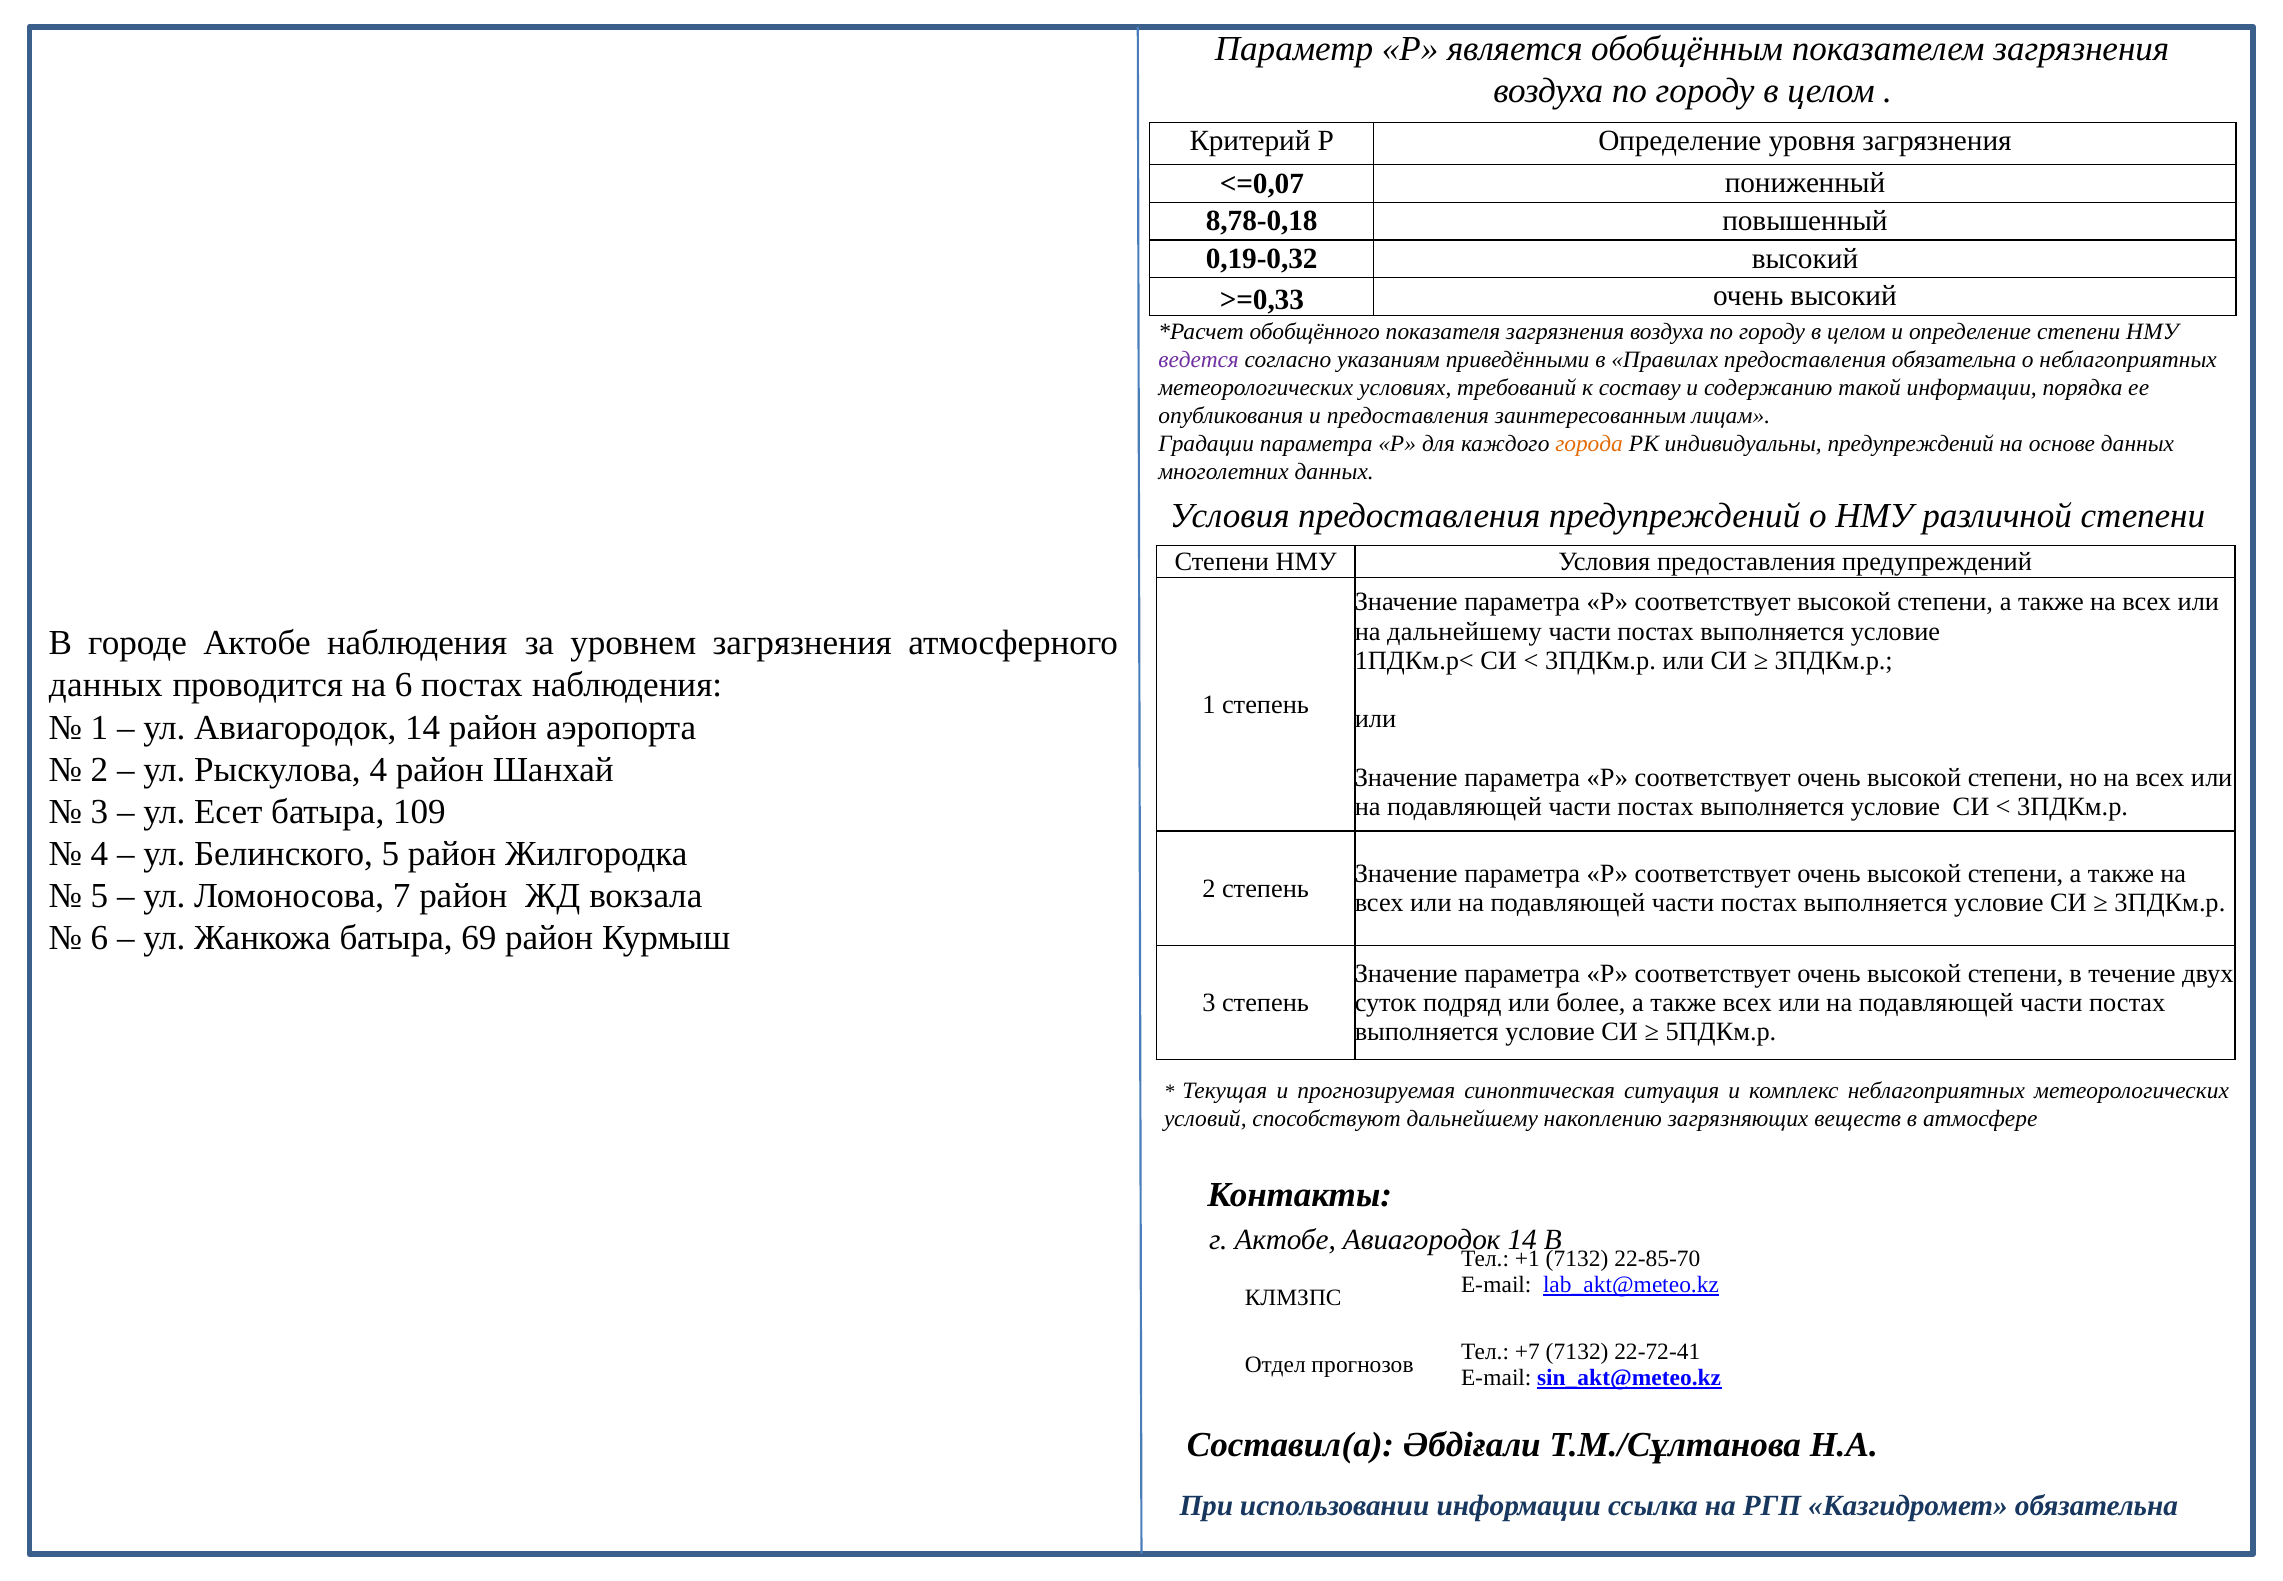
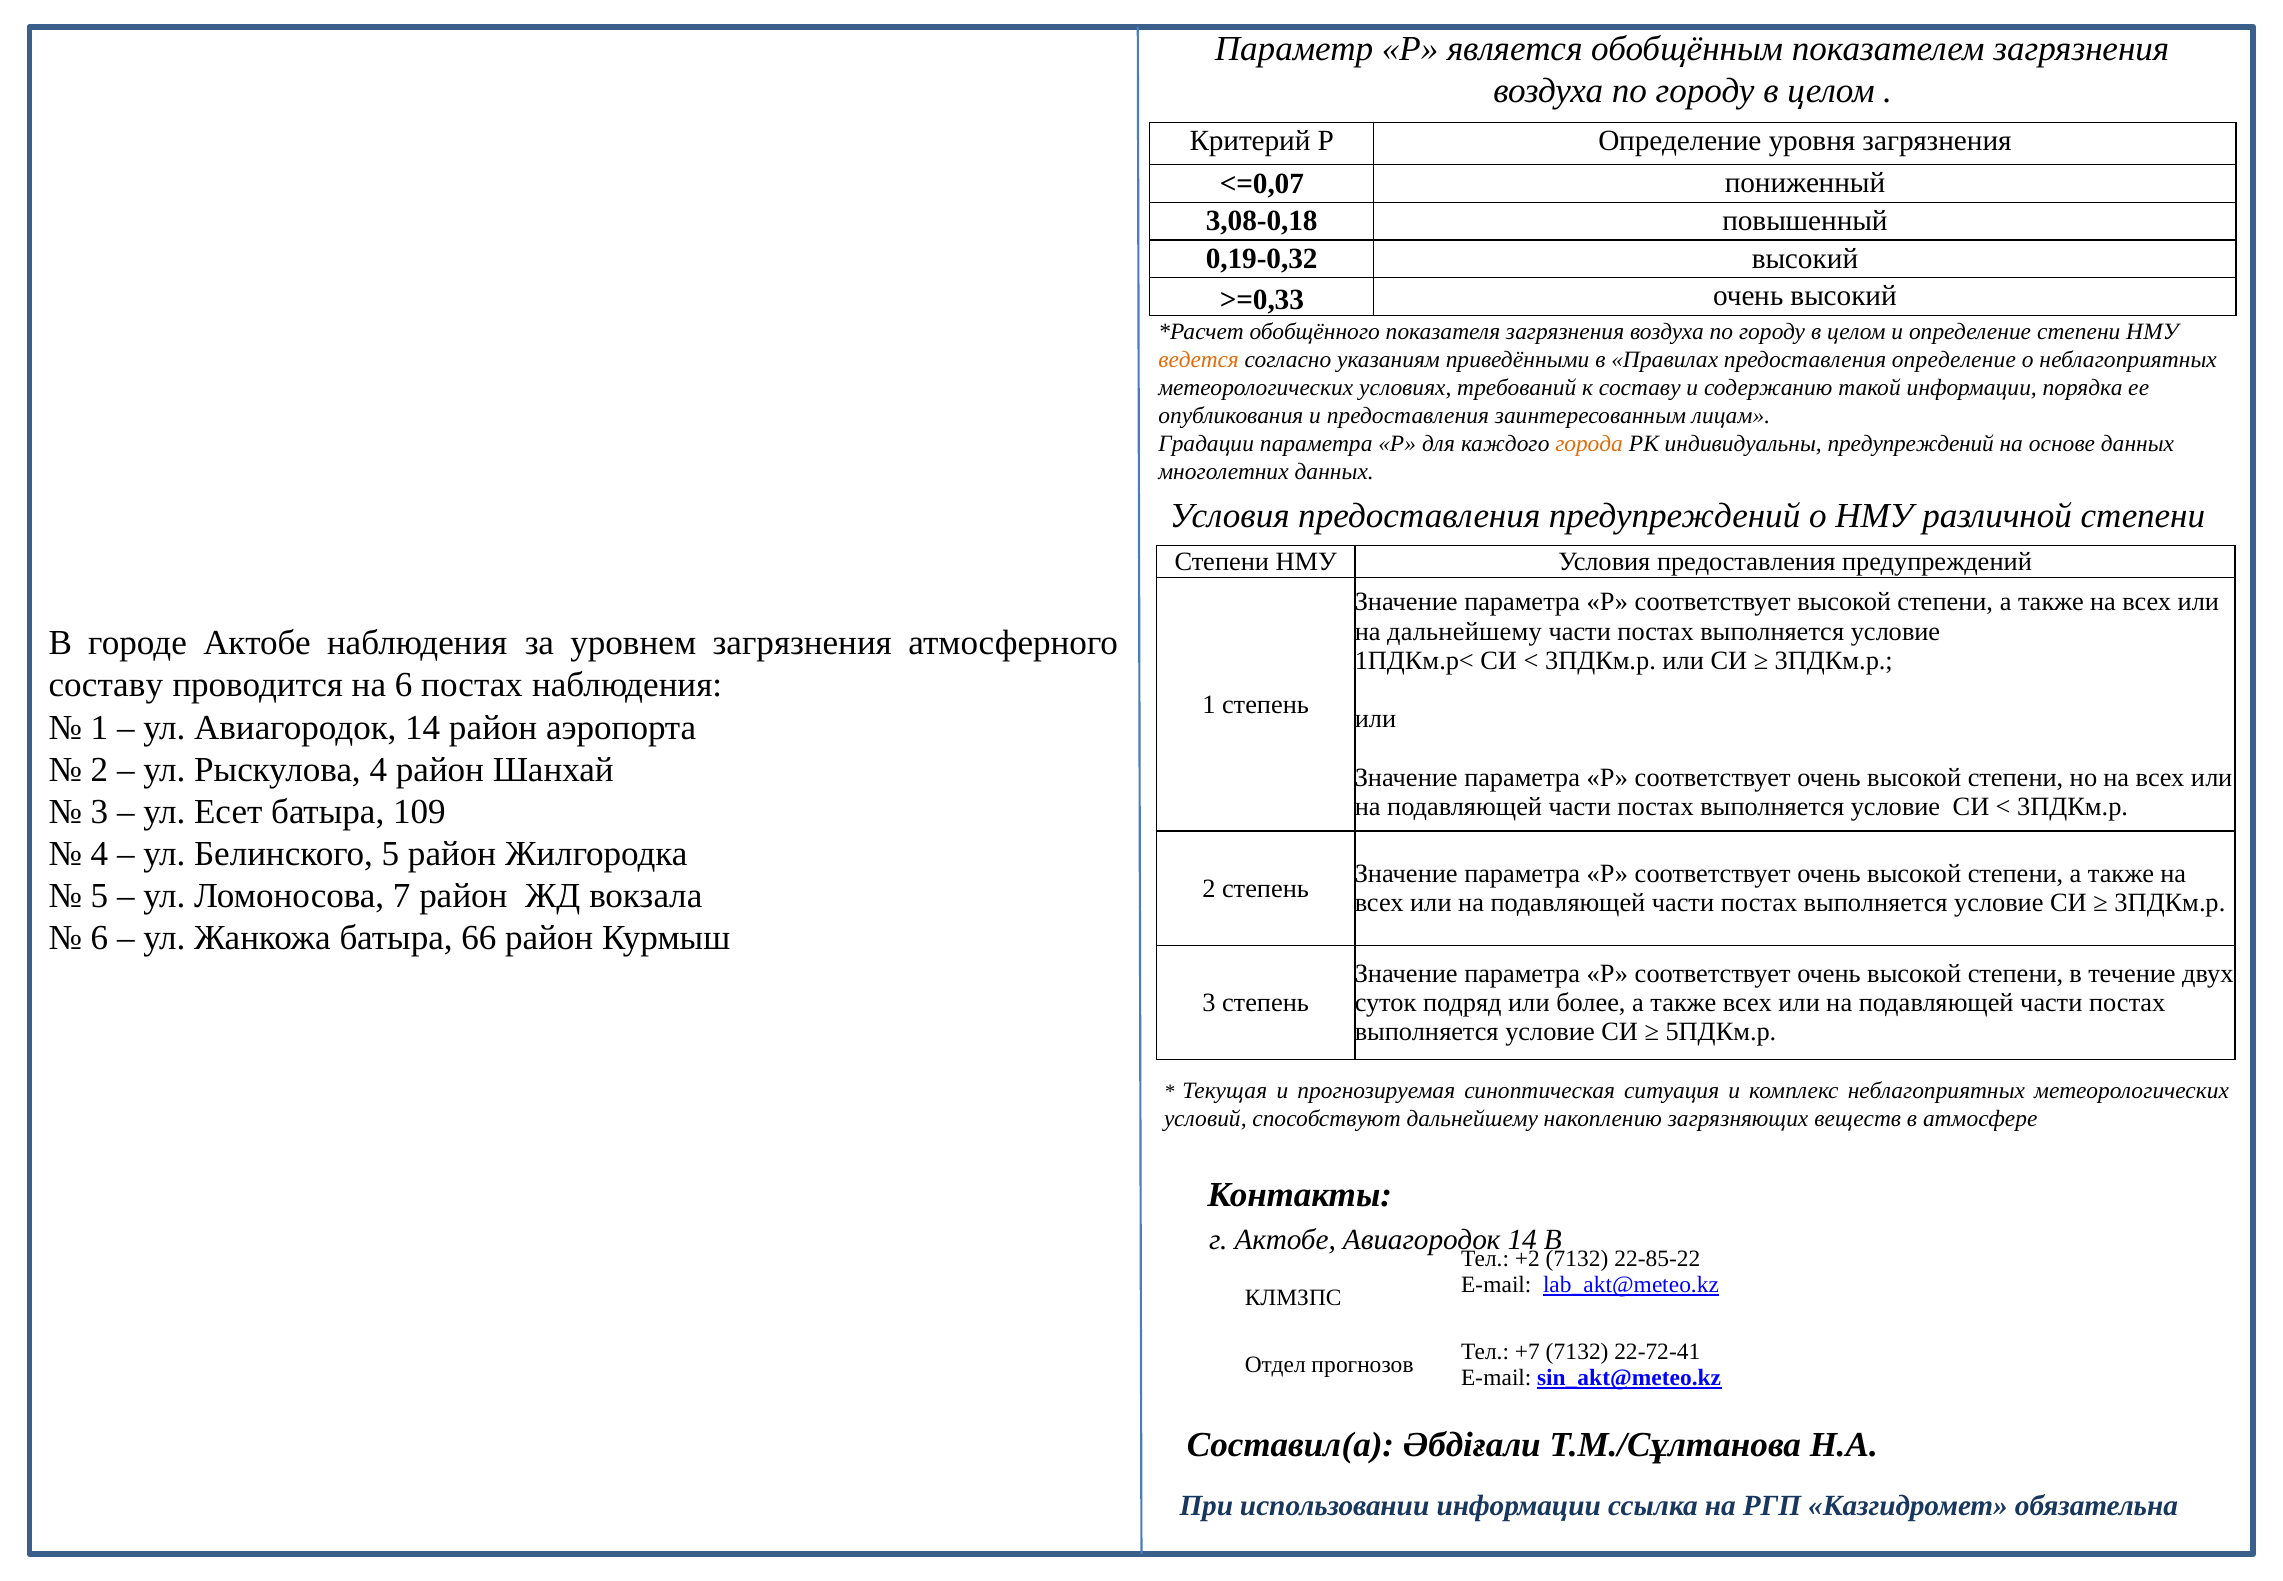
8,78-0,18: 8,78-0,18 -> 3,08-0,18
ведется colour: purple -> orange
предоставления обязательна: обязательна -> определение
данных at (106, 685): данных -> составу
69: 69 -> 66
+1: +1 -> +2
22-85-70: 22-85-70 -> 22-85-22
